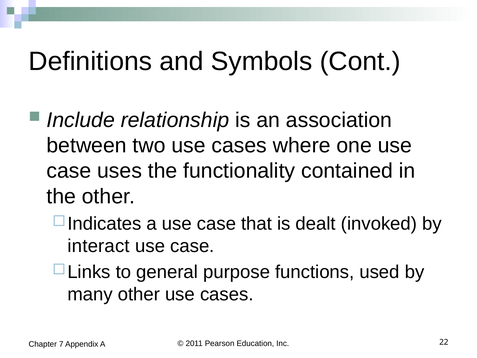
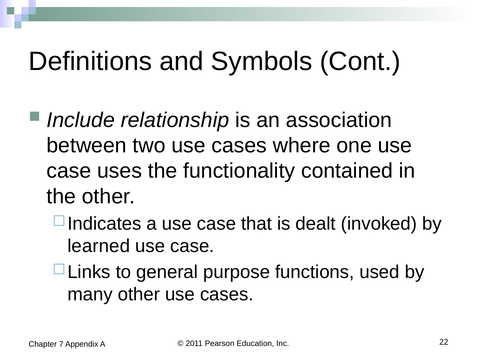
interact: interact -> learned
